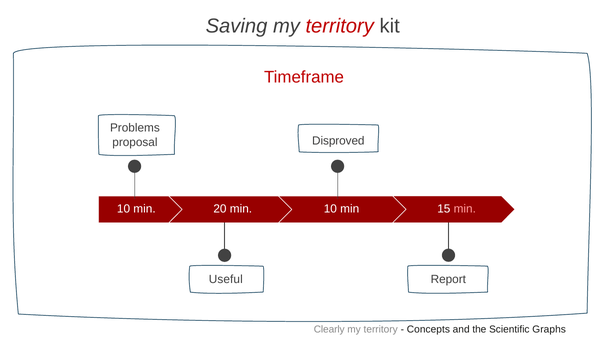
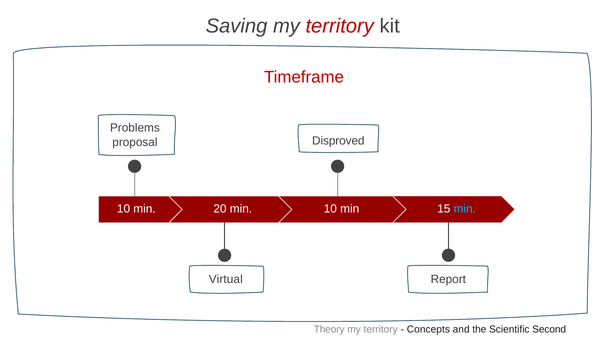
min at (465, 209) colour: pink -> light blue
Useful: Useful -> Virtual
Clearly: Clearly -> Theory
Graphs: Graphs -> Second
